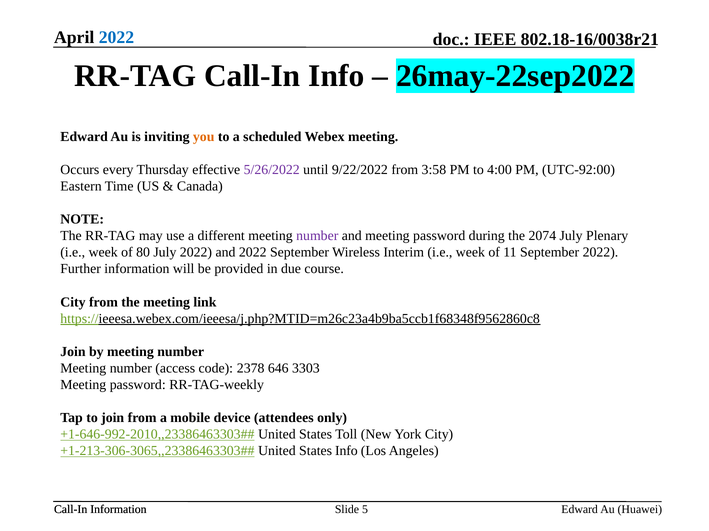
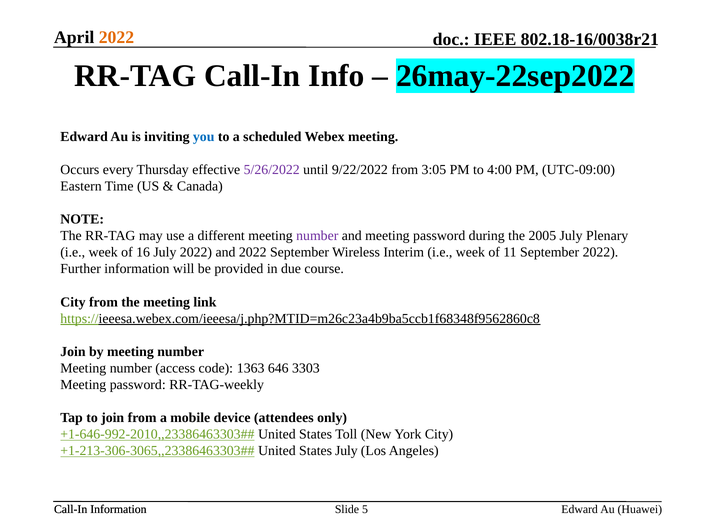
2022 at (116, 38) colour: blue -> orange
you colour: orange -> blue
3:58: 3:58 -> 3:05
UTC-92:00: UTC-92:00 -> UTC-09:00
2074: 2074 -> 2005
80: 80 -> 16
2378: 2378 -> 1363
States Info: Info -> July
